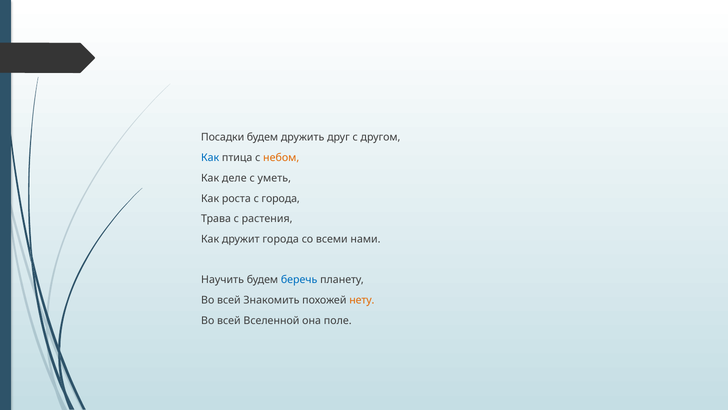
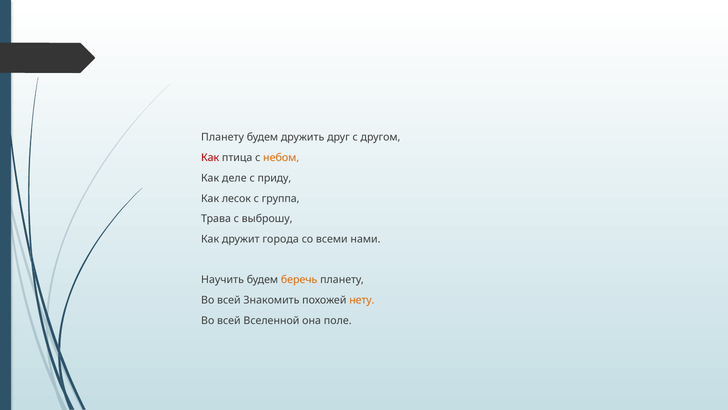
Посадки at (223, 137): Посадки -> Планету
Как at (210, 158) colour: blue -> red
уметь: уметь -> приду
роста: роста -> лесок
с города: города -> группа
растения: растения -> выброшу
беречь colour: blue -> orange
